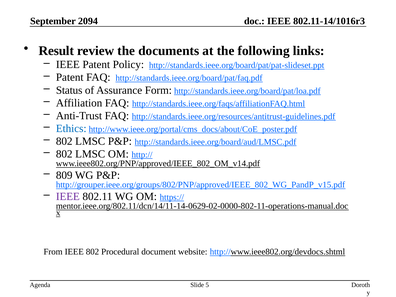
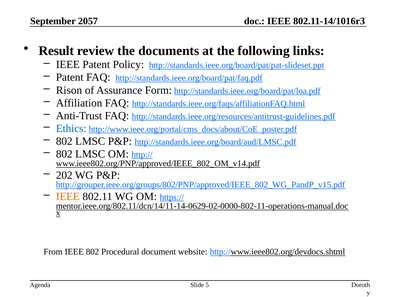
2094: 2094 -> 2057
Status: Status -> Rison
809: 809 -> 202
IEEE at (68, 196) colour: purple -> orange
